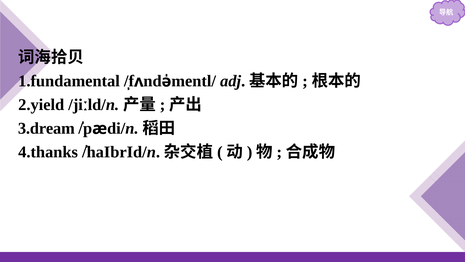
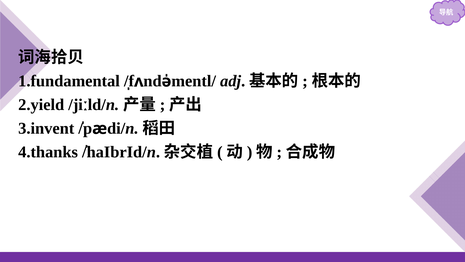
3.dream: 3.dream -> 3.invent
